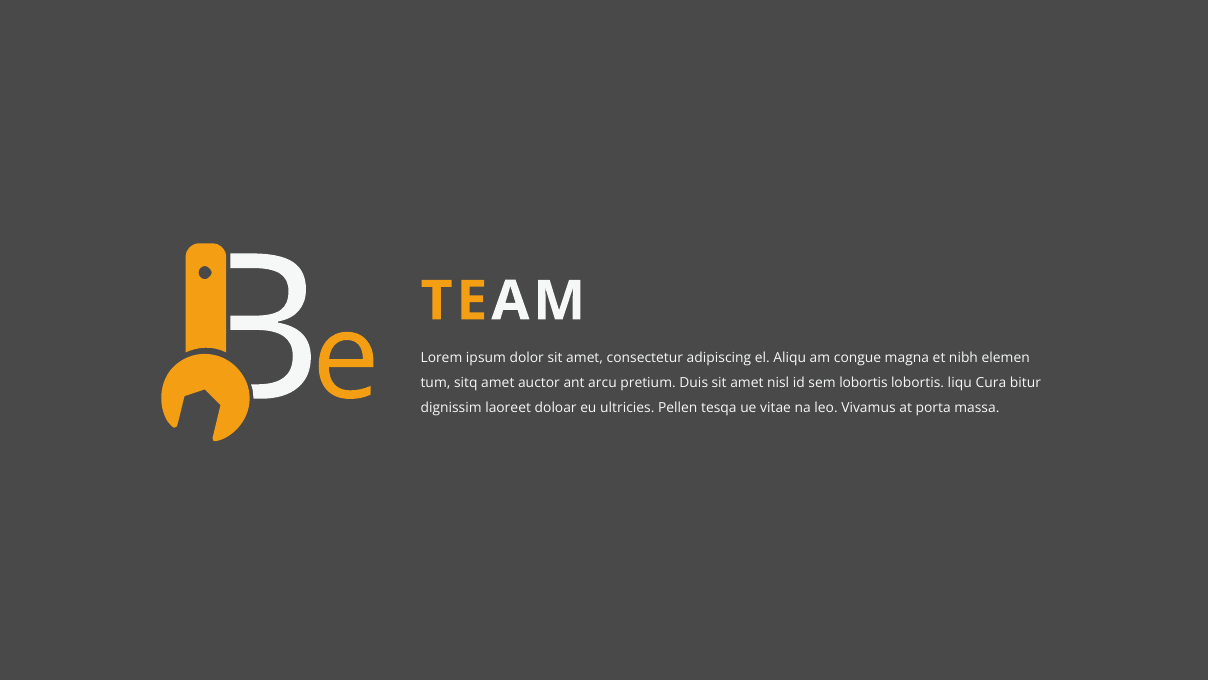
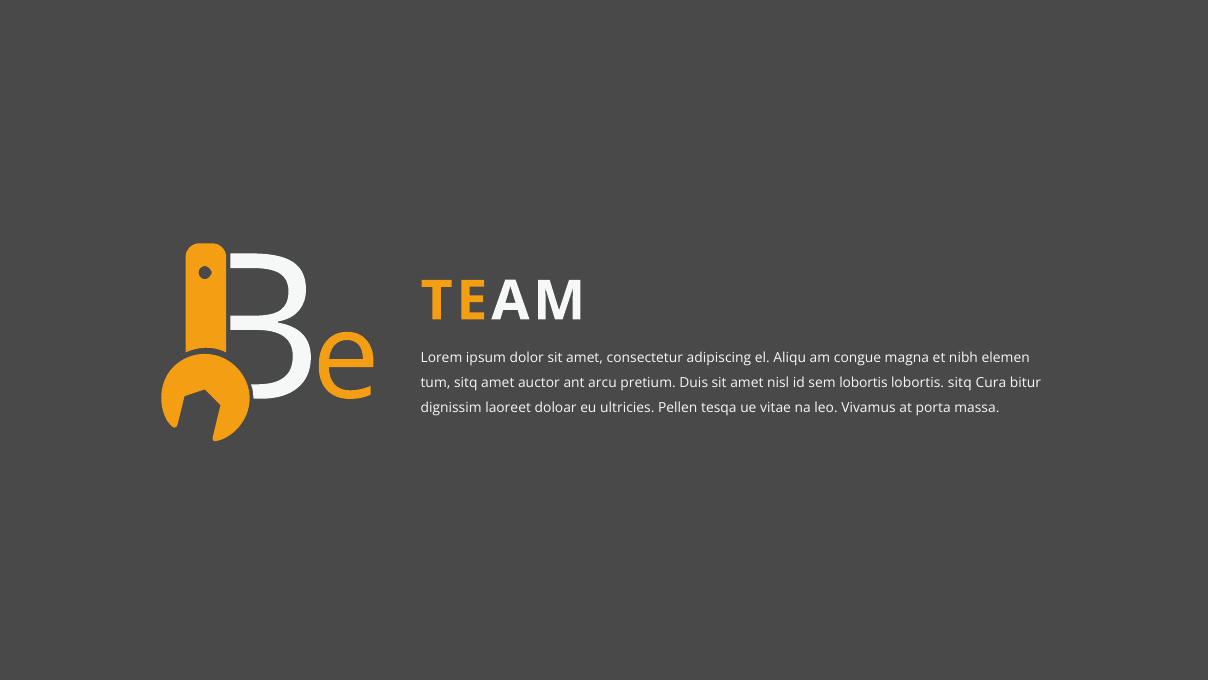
lobortis liqu: liqu -> sitq
